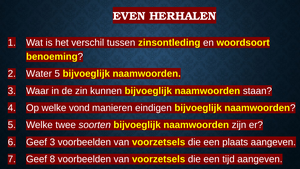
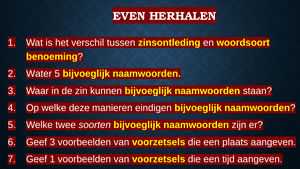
vond: vond -> deze
Geef 8: 8 -> 1
